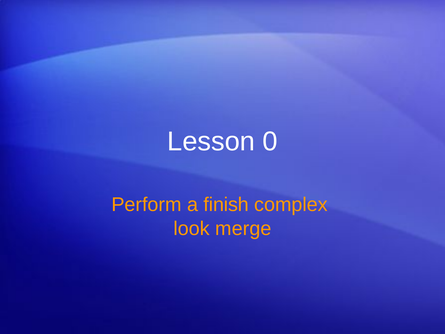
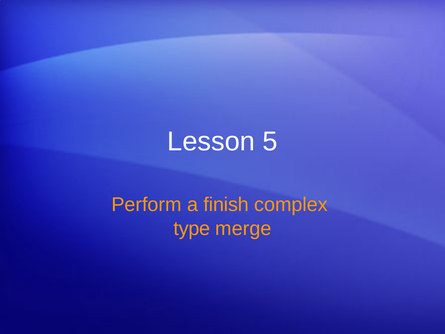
0: 0 -> 5
look: look -> type
